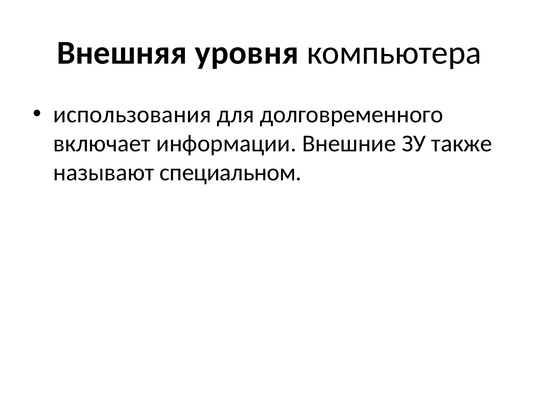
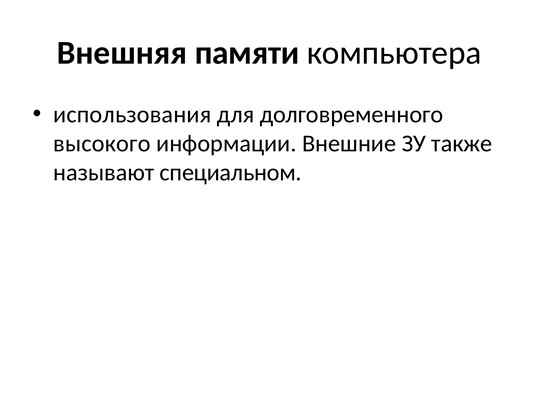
уровня: уровня -> памяти
включает: включает -> высокого
